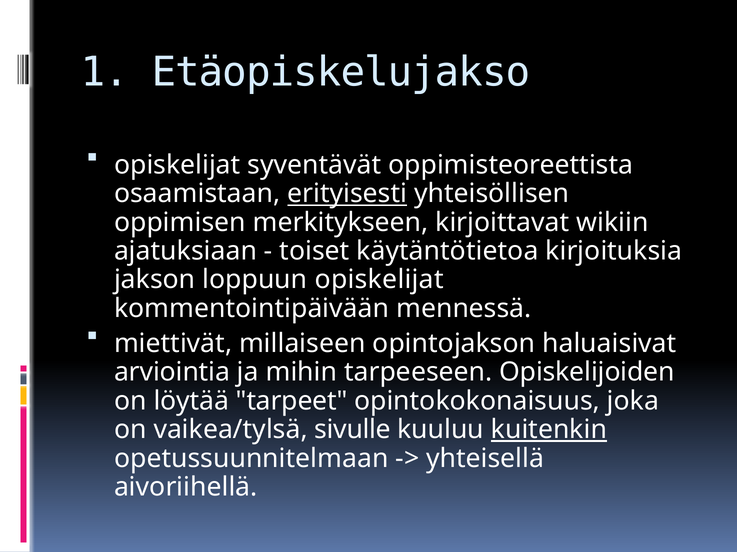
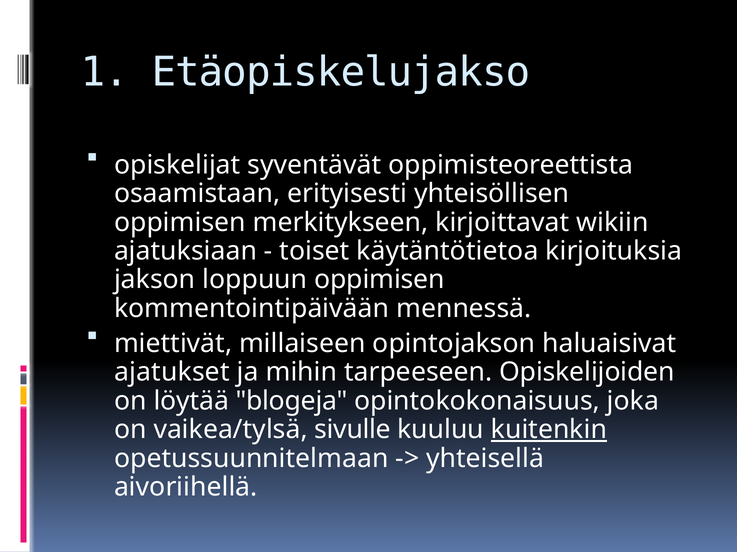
erityisesti underline: present -> none
loppuun opiskelijat: opiskelijat -> oppimisen
arviointia: arviointia -> ajatukset
tarpeet: tarpeet -> blogeja
